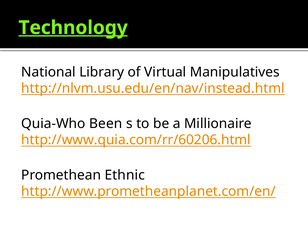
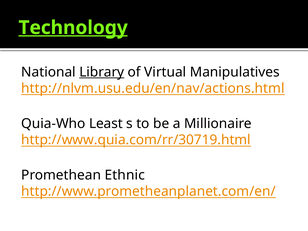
Library underline: none -> present
http://nlvm.usu.edu/en/nav/instead.html: http://nlvm.usu.edu/en/nav/instead.html -> http://nlvm.usu.edu/en/nav/actions.html
Been: Been -> Least
http://www.quia.com/rr/60206.html: http://www.quia.com/rr/60206.html -> http://www.quia.com/rr/30719.html
